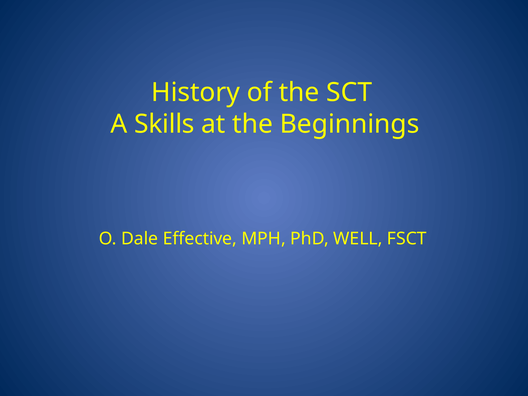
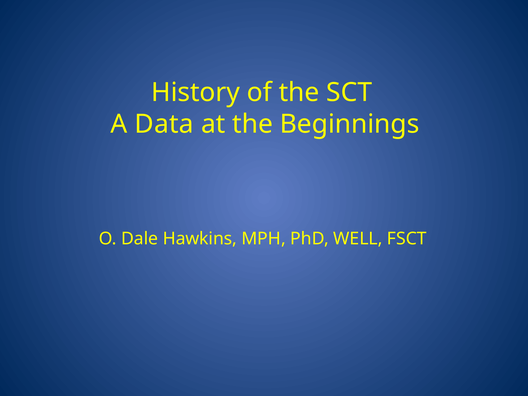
Skills: Skills -> Data
Effective: Effective -> Hawkins
